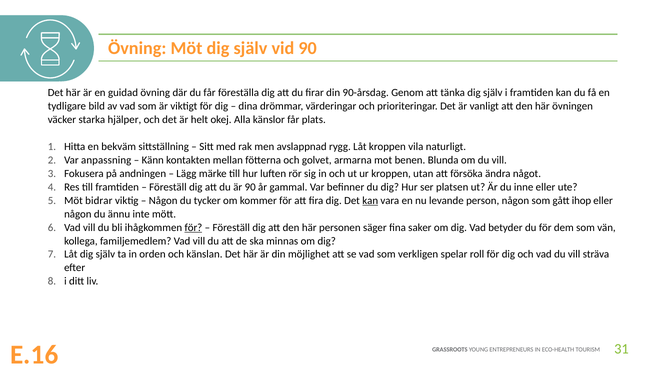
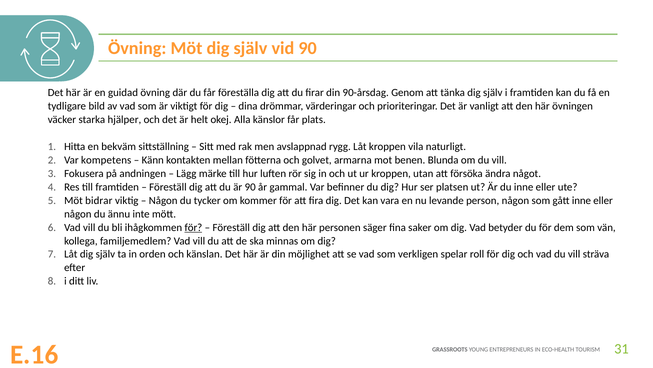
anpassning: anpassning -> kompetens
kan at (370, 200) underline: present -> none
gått ihop: ihop -> inne
